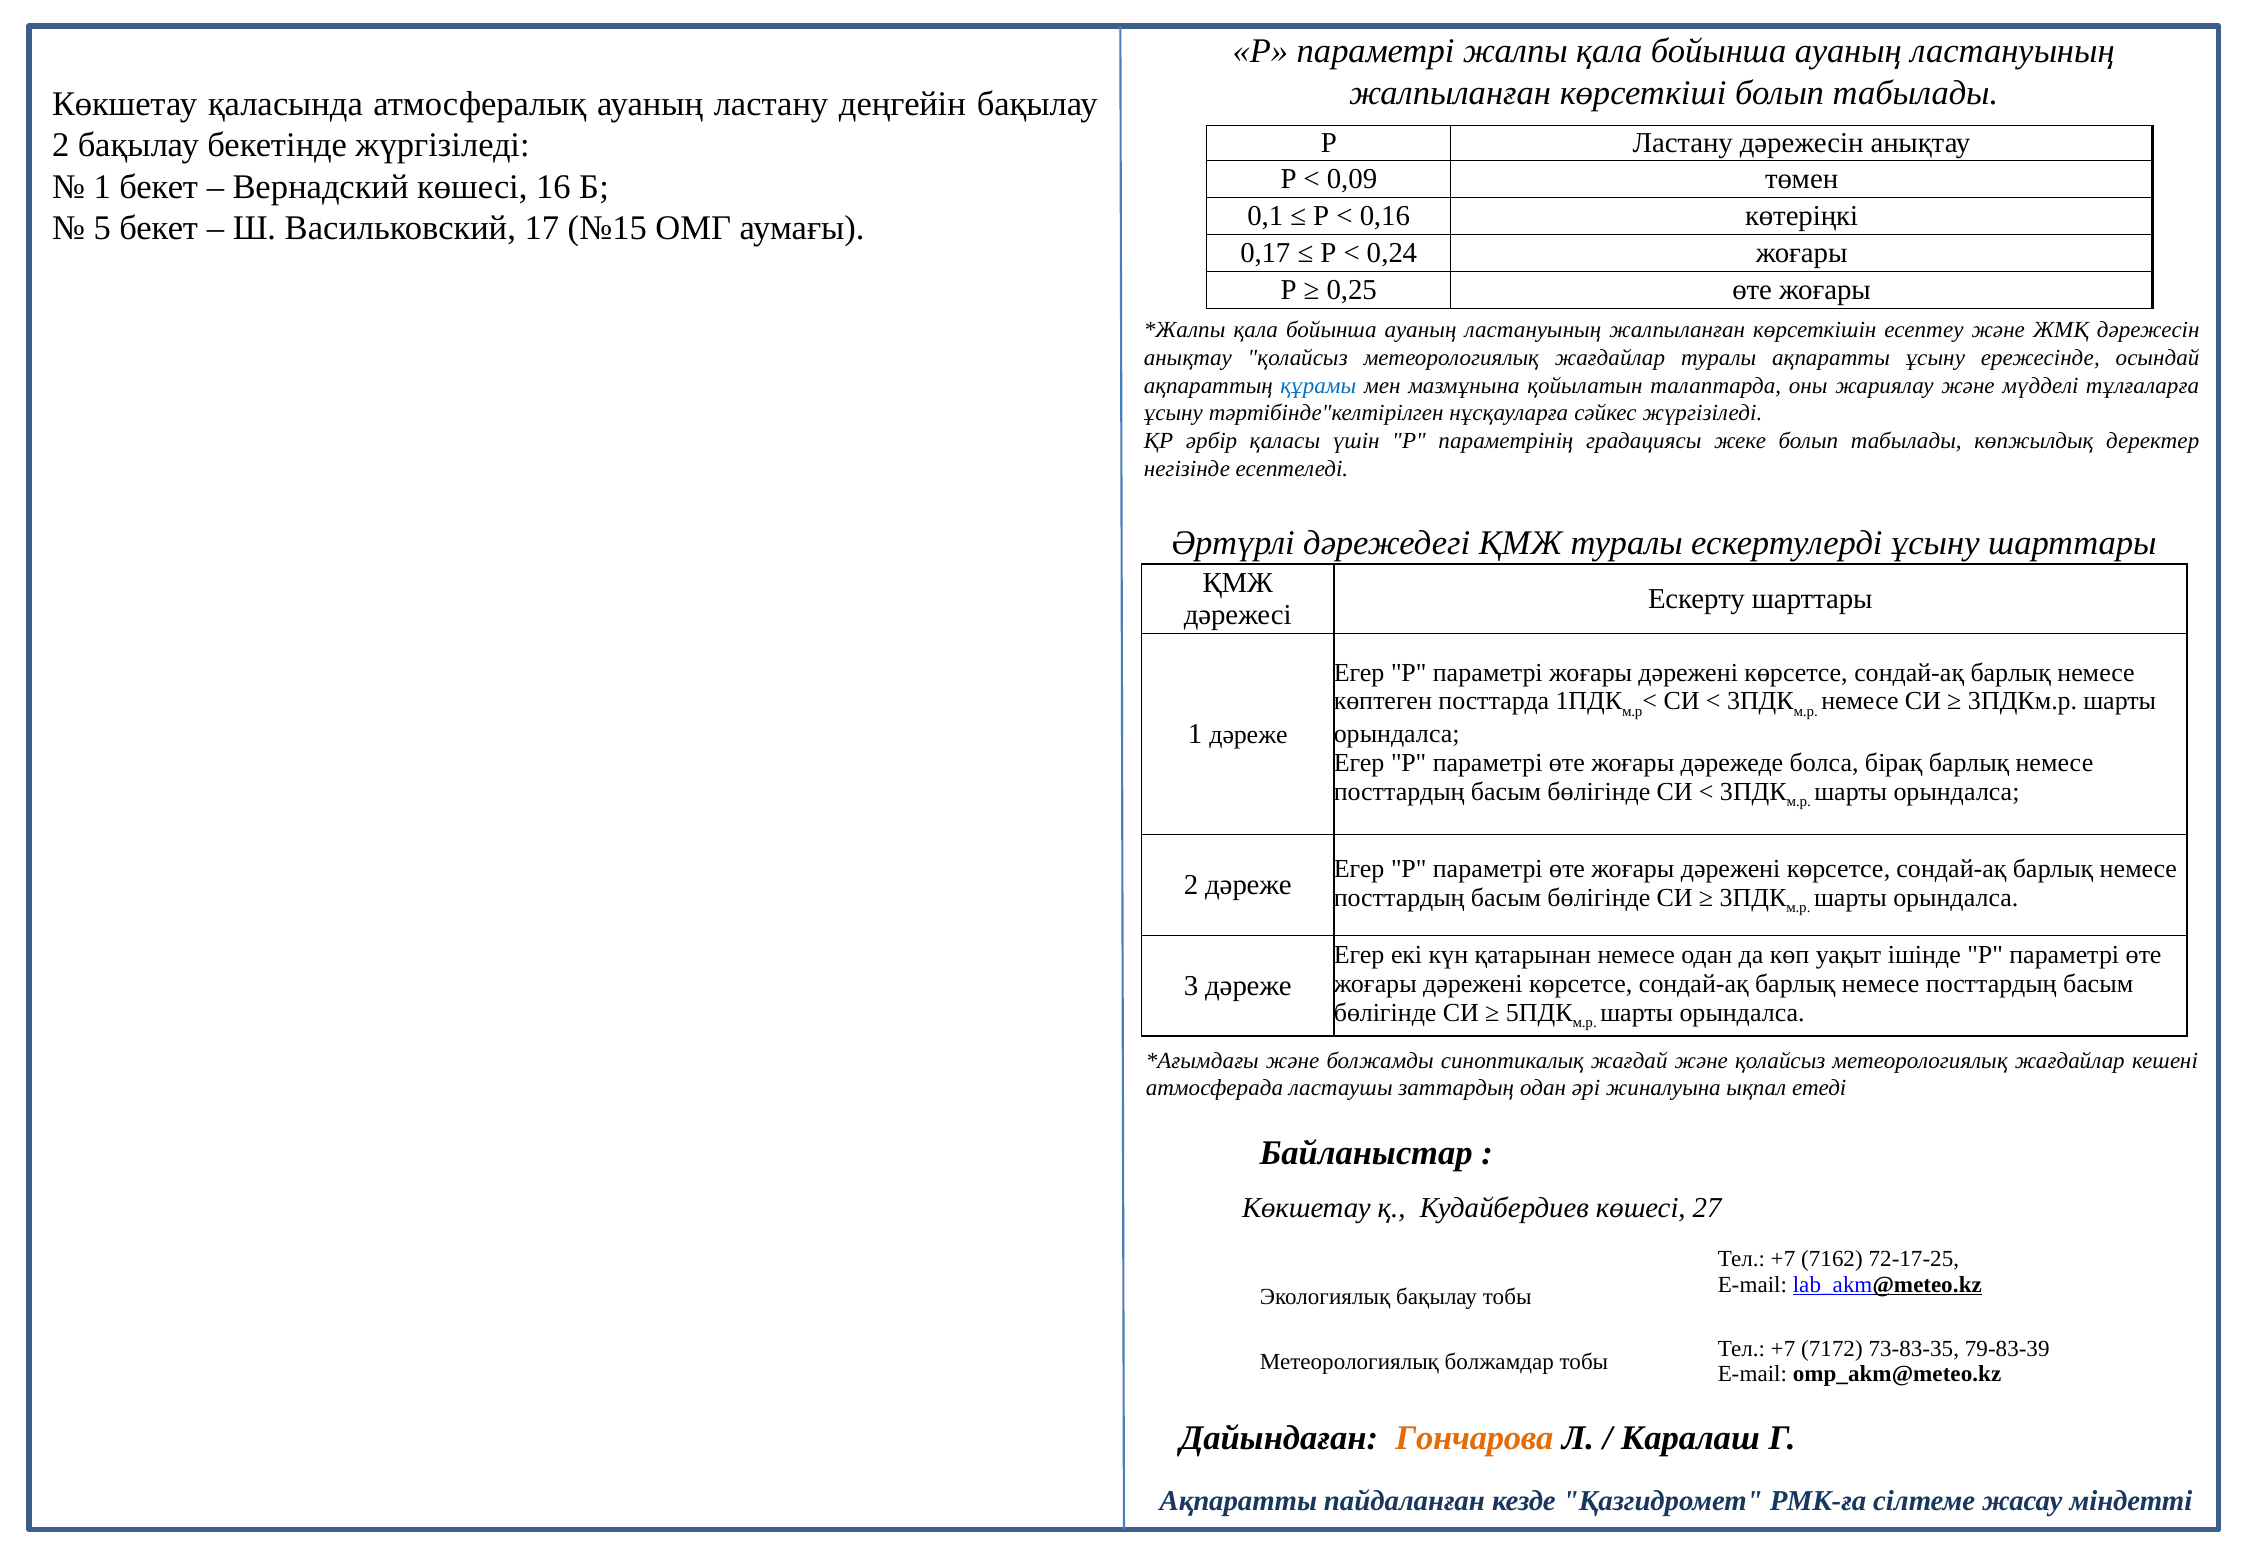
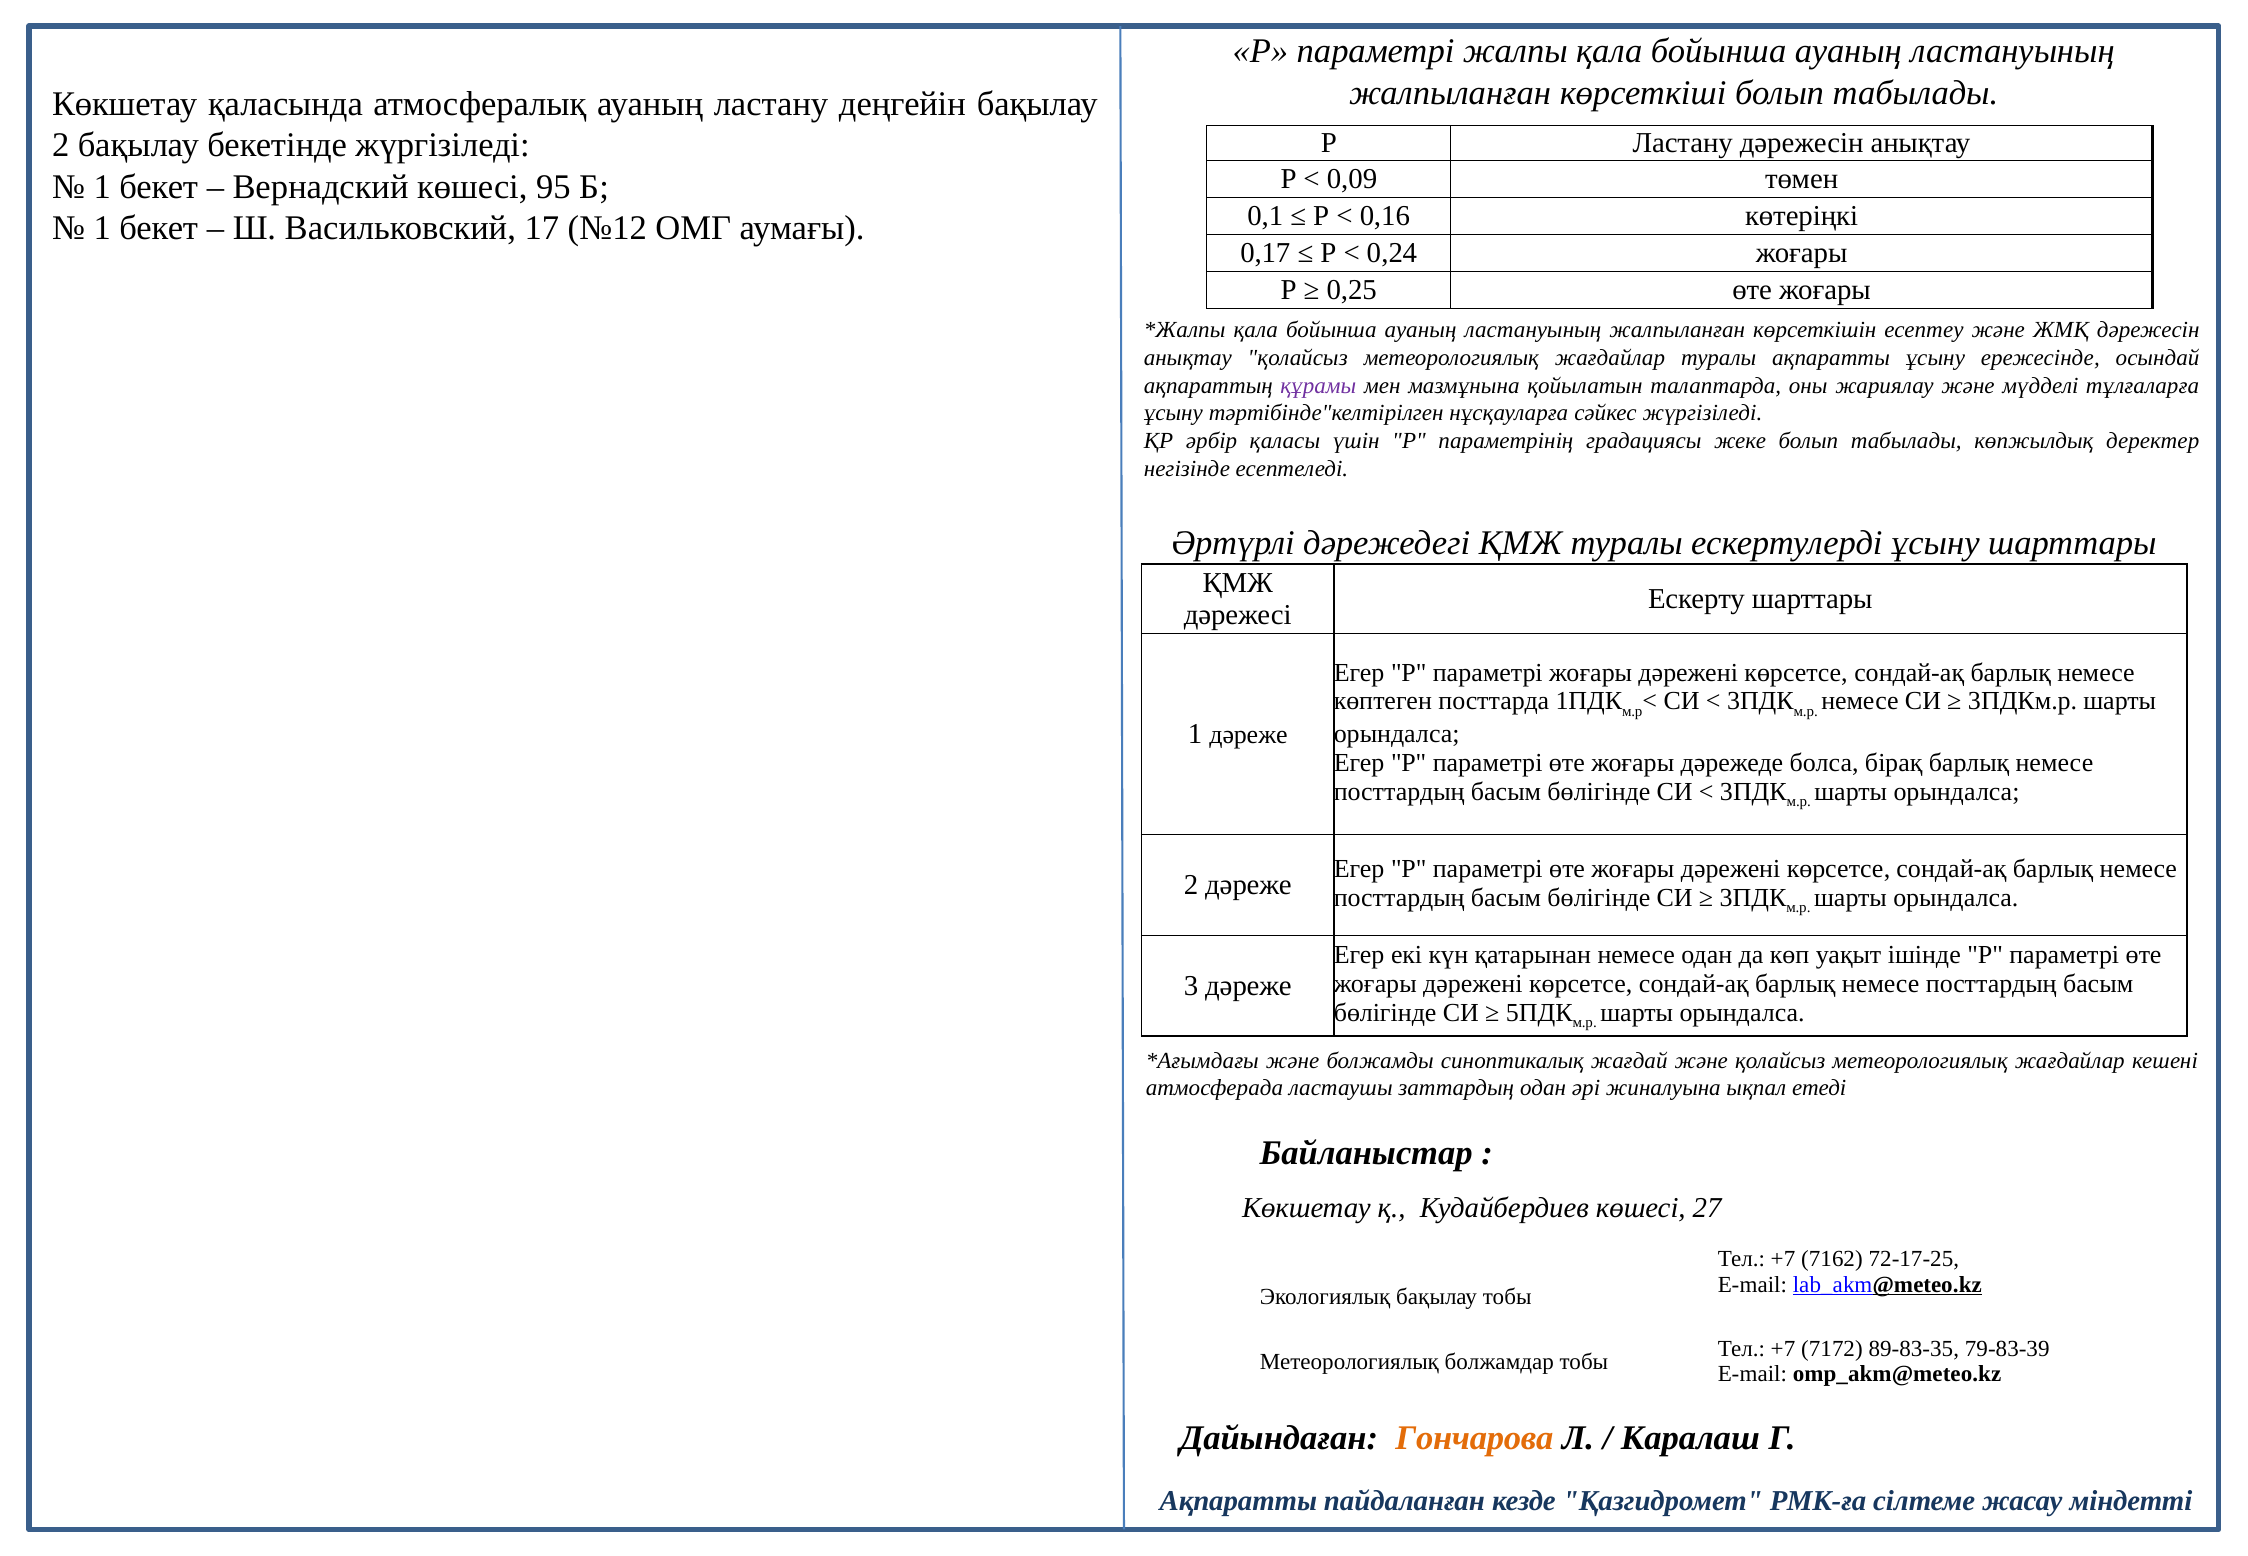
16: 16 -> 95
5 at (102, 228): 5 -> 1
№15: №15 -> №12
құрамы colour: blue -> purple
73-83-35: 73-83-35 -> 89-83-35
